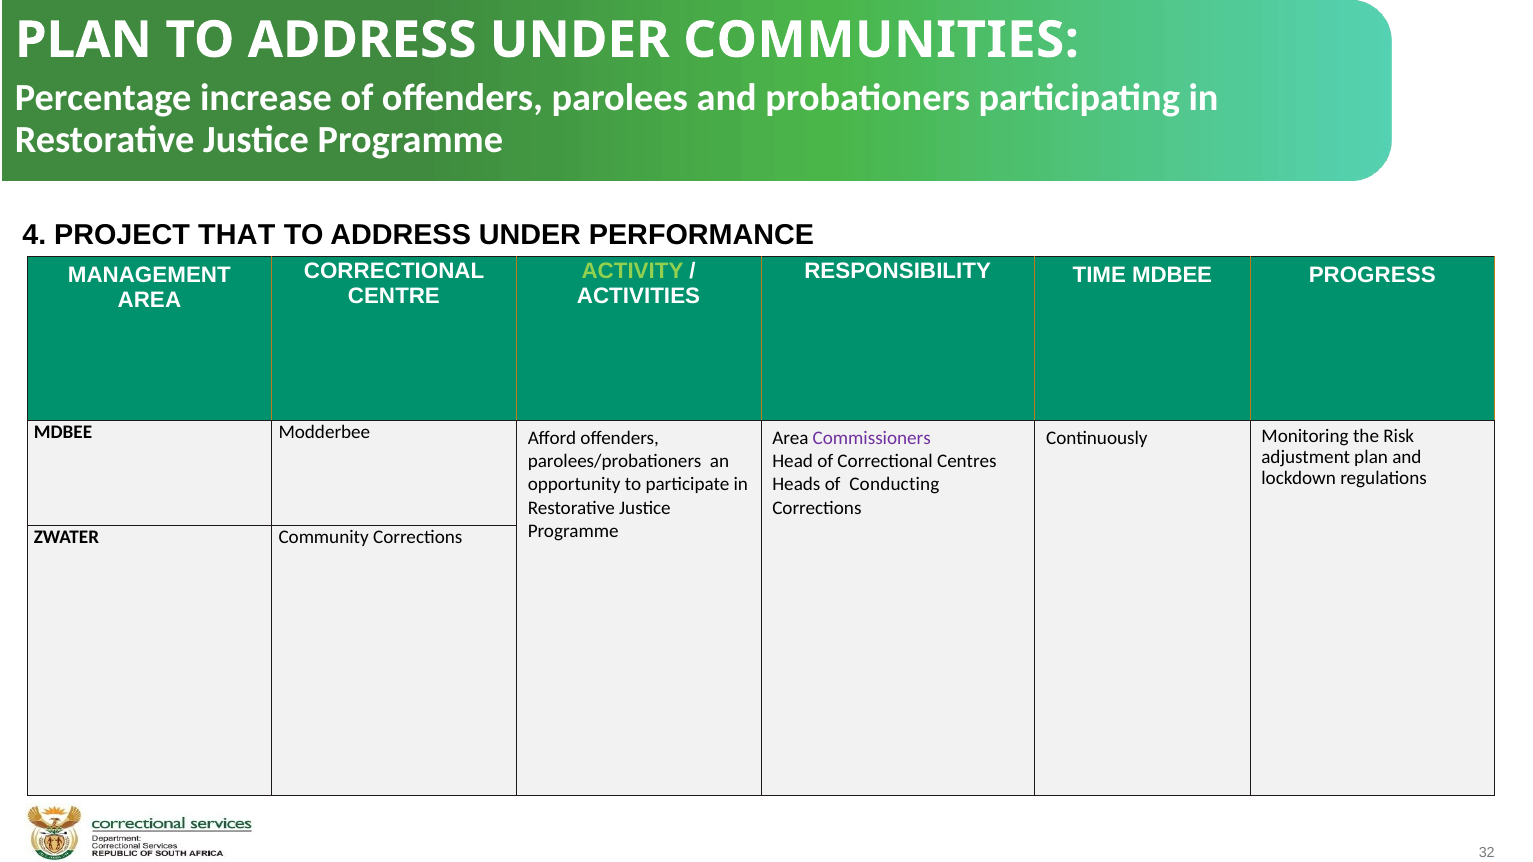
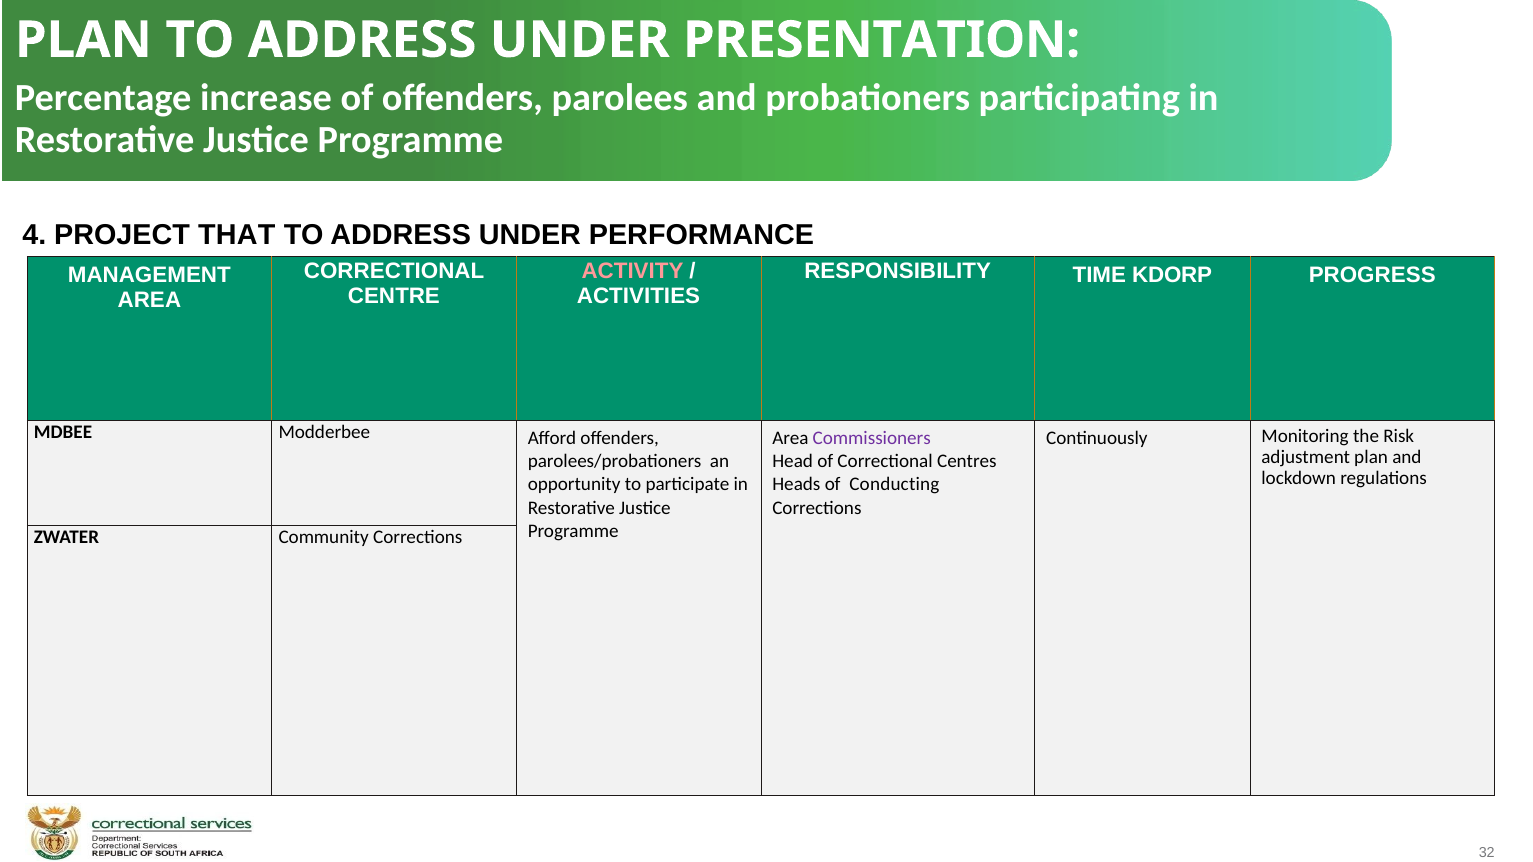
COMMUNITIES: COMMUNITIES -> PRESENTATION
ACTIVITY colour: light green -> pink
TIME MDBEE: MDBEE -> KDORP
